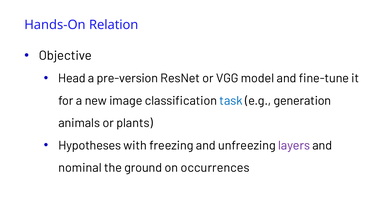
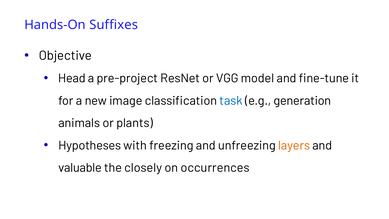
Relation: Relation -> Suffixes
pre-version: pre-version -> pre-project
layers colour: purple -> orange
nominal: nominal -> valuable
ground: ground -> closely
